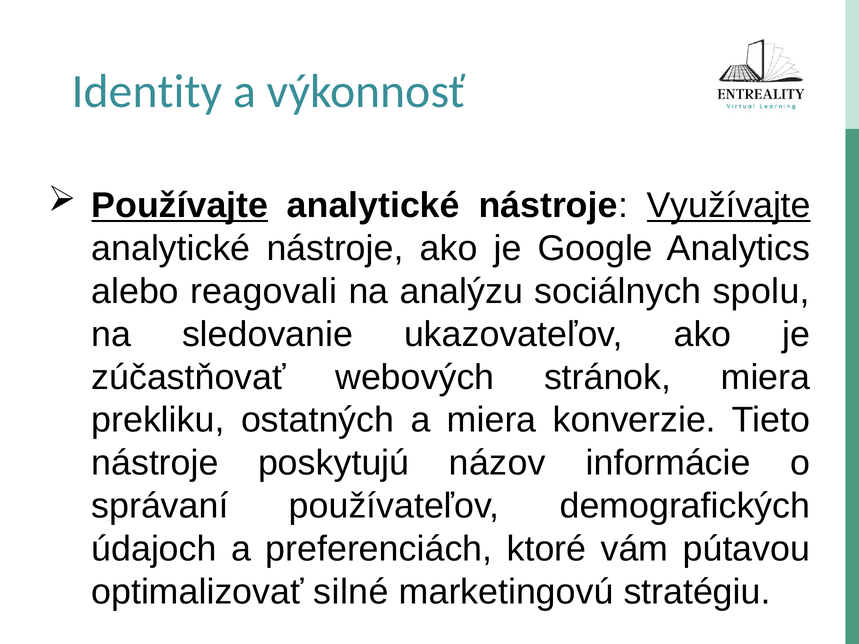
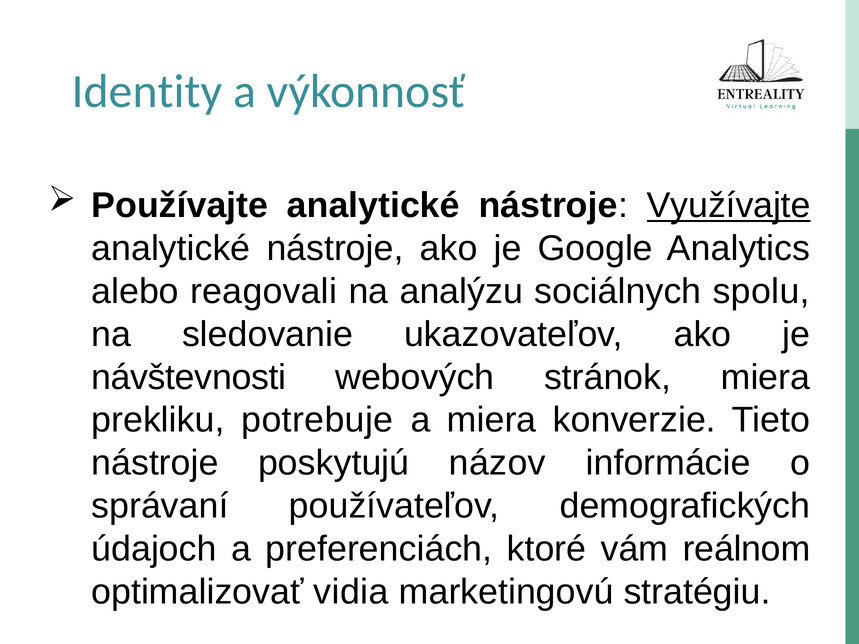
Používajte underline: present -> none
zúčastňovať: zúčastňovať -> návštevnosti
ostatných: ostatných -> potrebuje
pútavou: pútavou -> reálnom
silné: silné -> vidia
